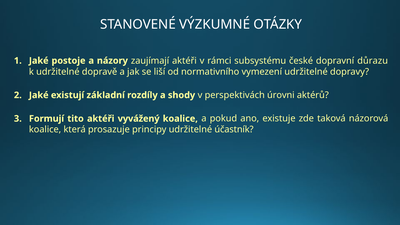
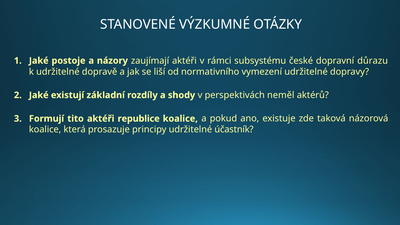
úrovni: úrovni -> neměl
vyvážený: vyvážený -> republice
